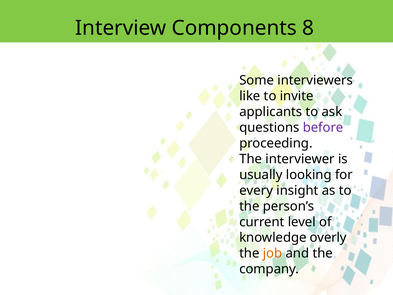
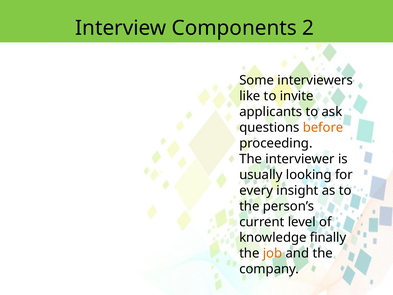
8: 8 -> 2
before colour: purple -> orange
overly: overly -> finally
